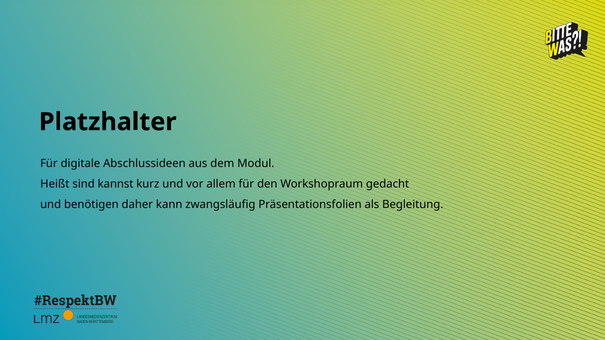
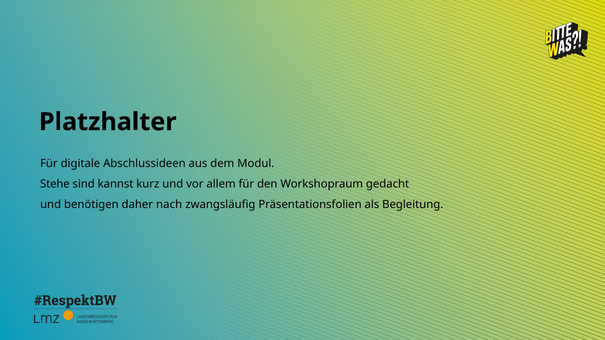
Heißt: Heißt -> Stehe
kann: kann -> nach
